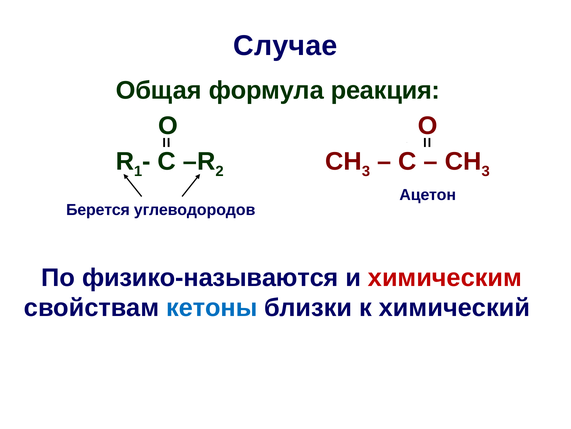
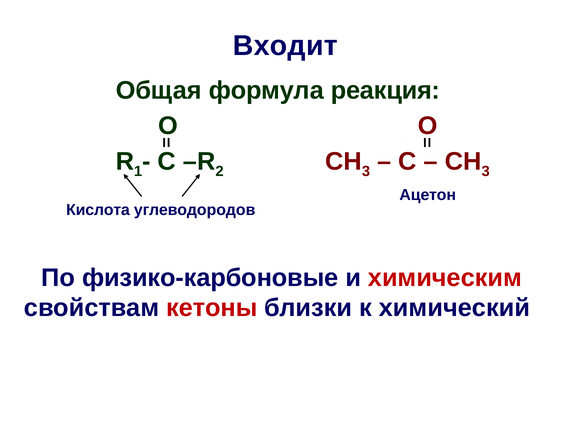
Случае: Случае -> Входит
Берется: Берется -> Кислота
физико-называются: физико-называются -> физико-карбоновые
кетоны colour: blue -> red
